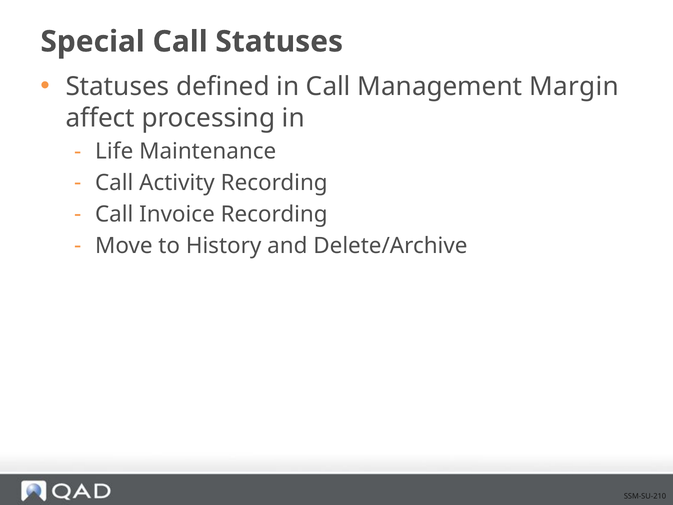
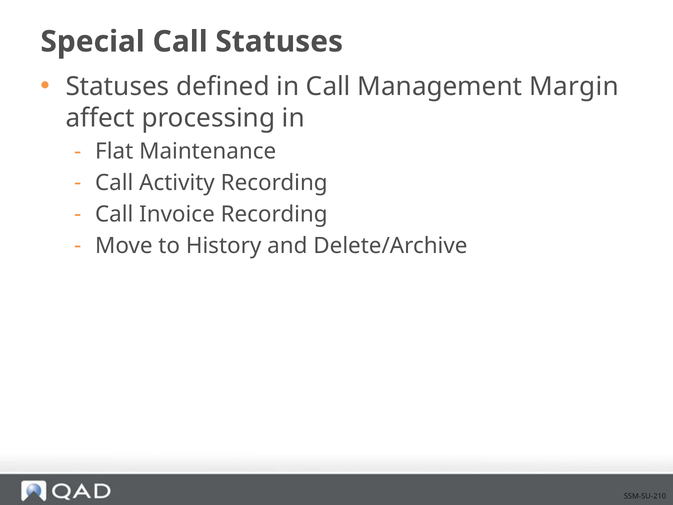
Life: Life -> Flat
